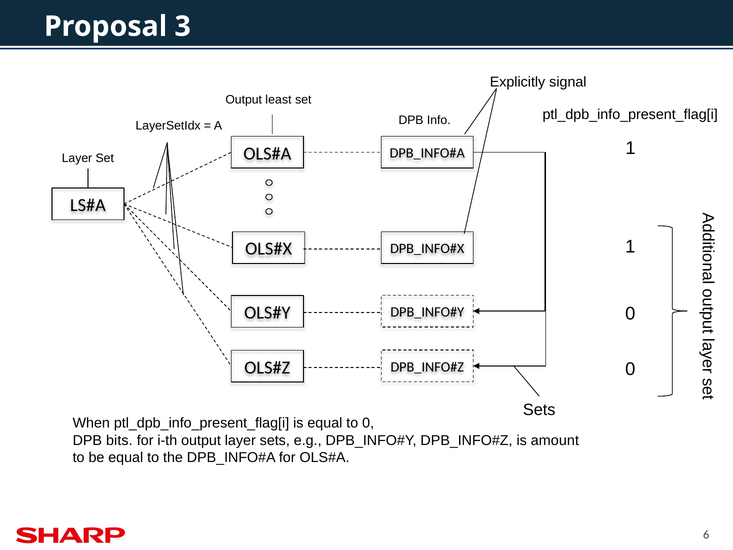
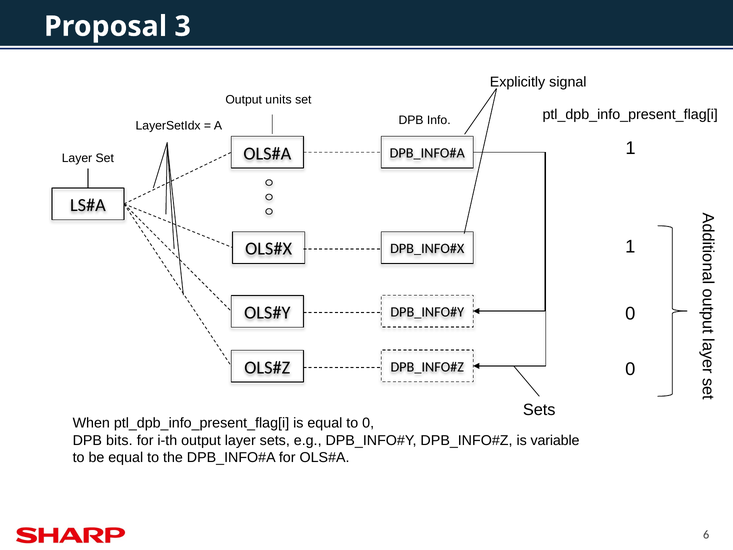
least: least -> units
amount: amount -> variable
